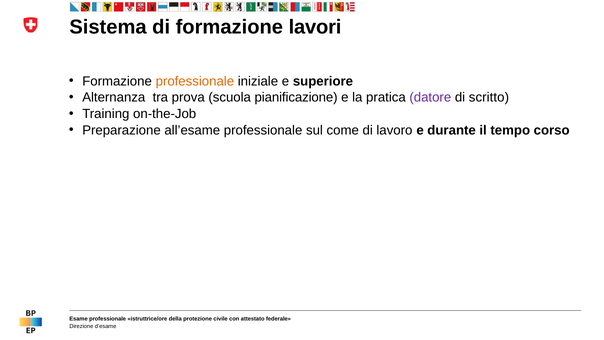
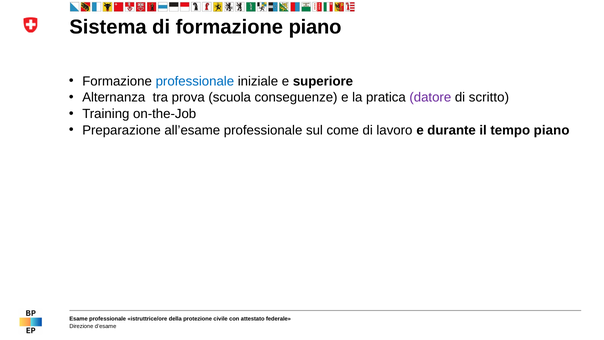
formazione lavori: lavori -> piano
professionale at (195, 81) colour: orange -> blue
pianificazione: pianificazione -> conseguenze
tempo corso: corso -> piano
